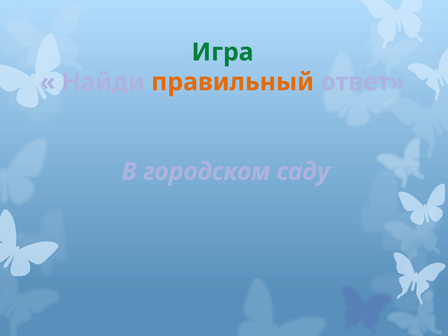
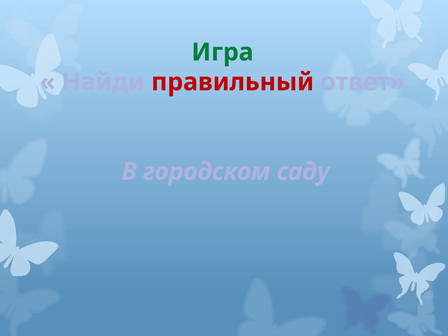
правильный colour: orange -> red
